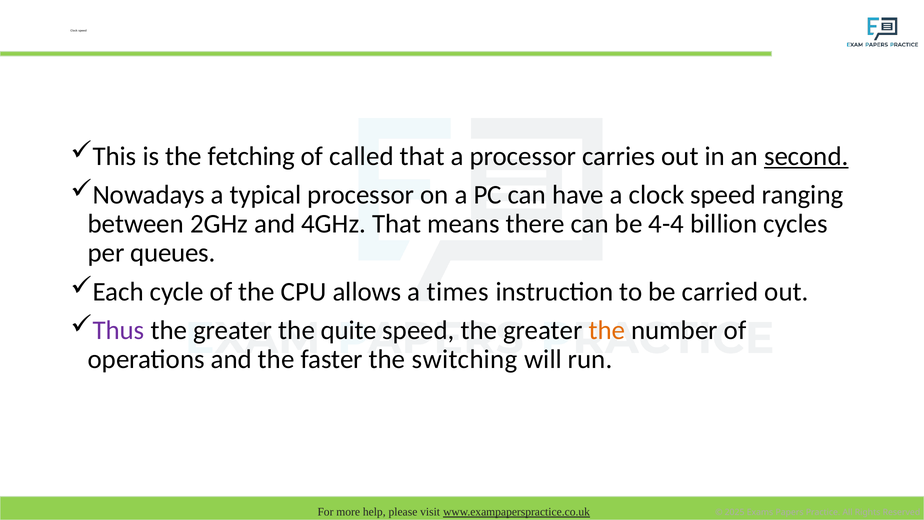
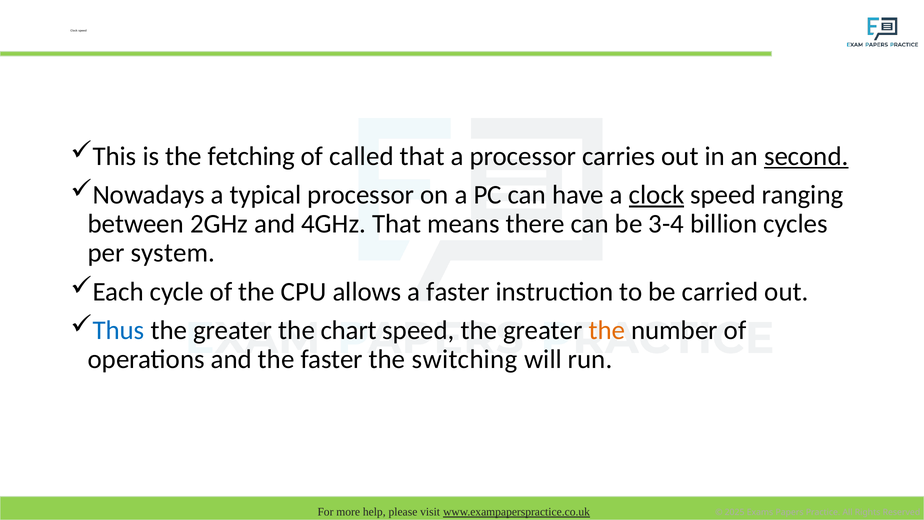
clock at (657, 195) underline: none -> present
4-4: 4-4 -> 3-4
queues: queues -> system
a times: times -> faster
Thus colour: purple -> blue
quite: quite -> chart
